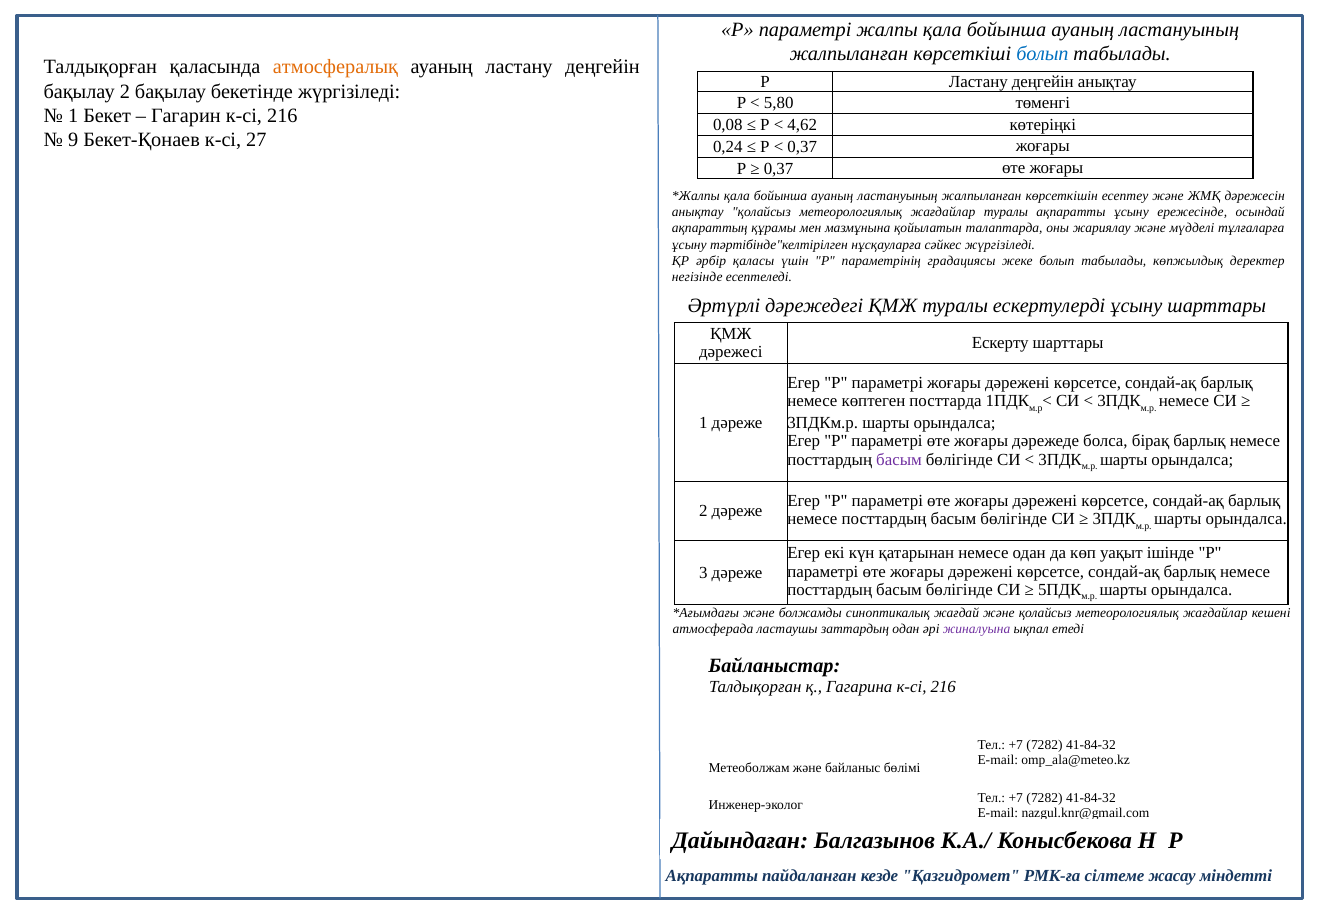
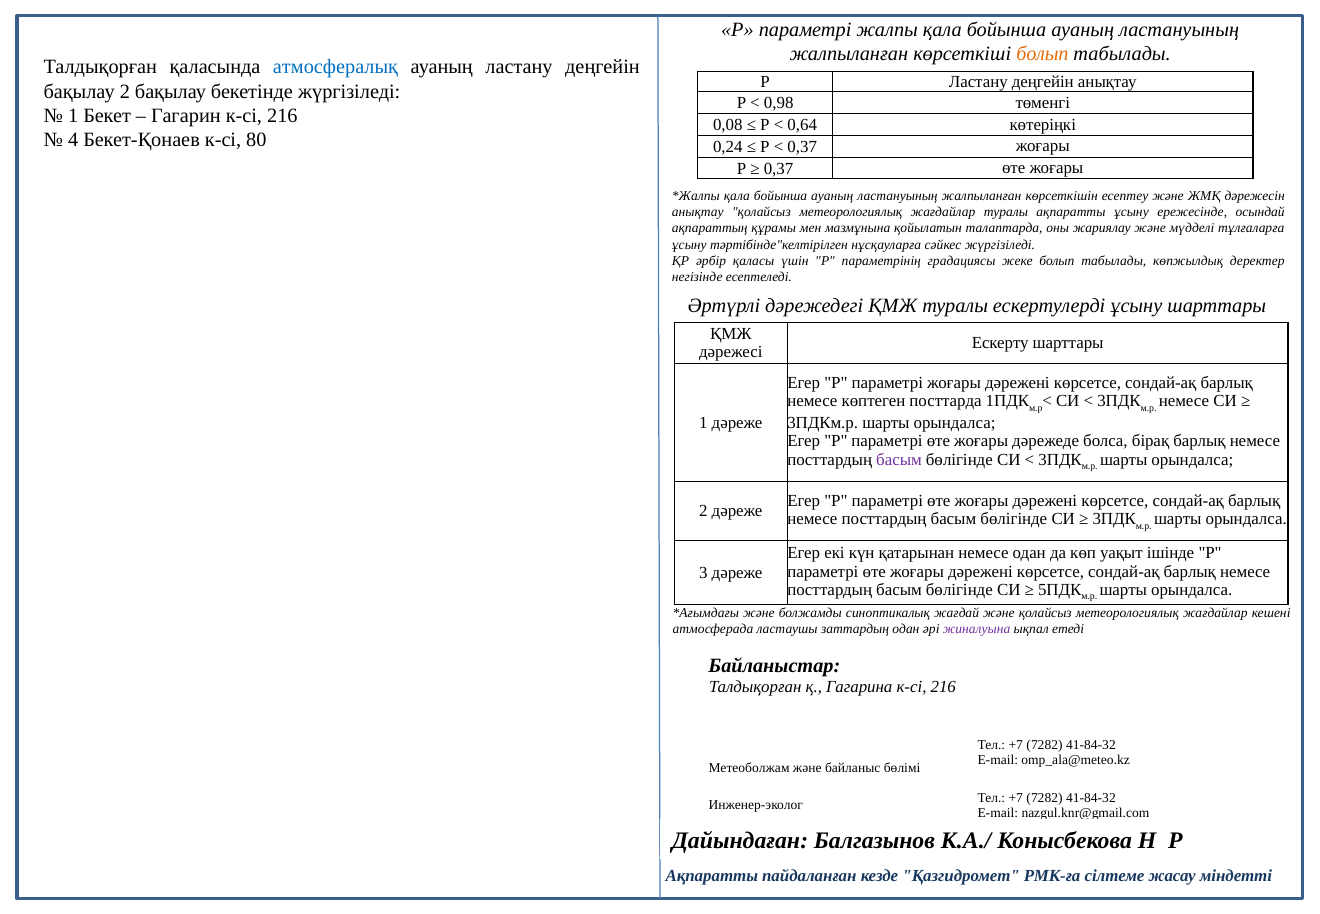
болып at (1042, 54) colour: blue -> orange
атмосфералық colour: orange -> blue
5,80: 5,80 -> 0,98
4,62: 4,62 -> 0,64
9: 9 -> 4
27: 27 -> 80
